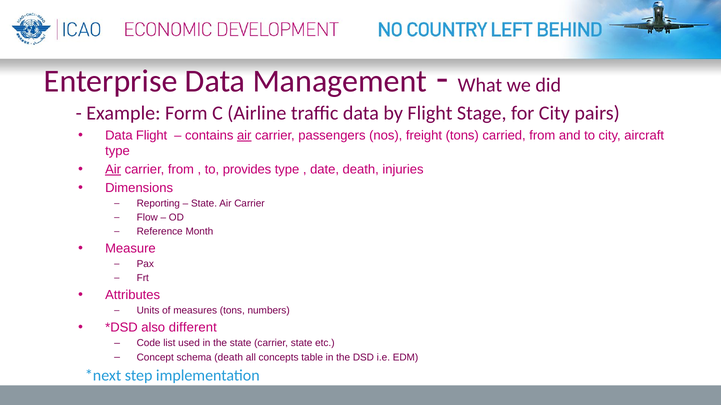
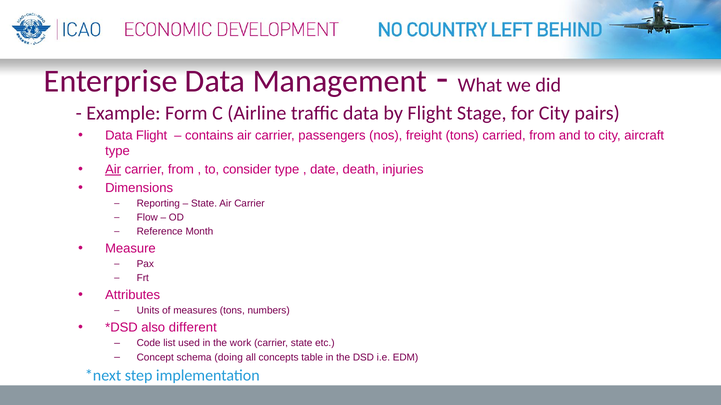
air at (244, 136) underline: present -> none
provides: provides -> consider
the state: state -> work
schema death: death -> doing
